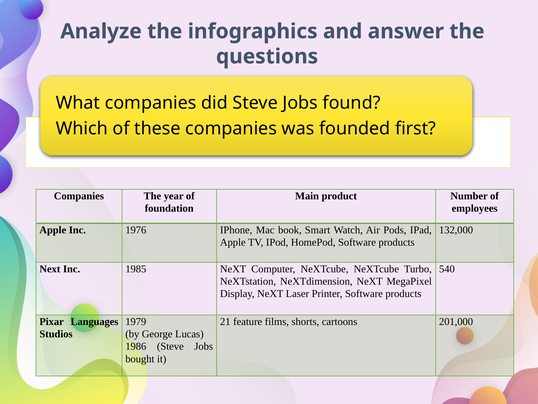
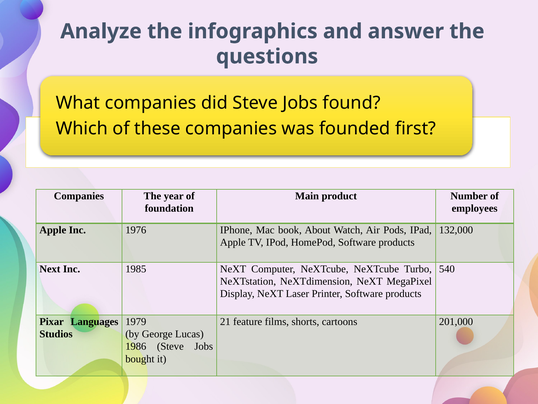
Smart: Smart -> About
